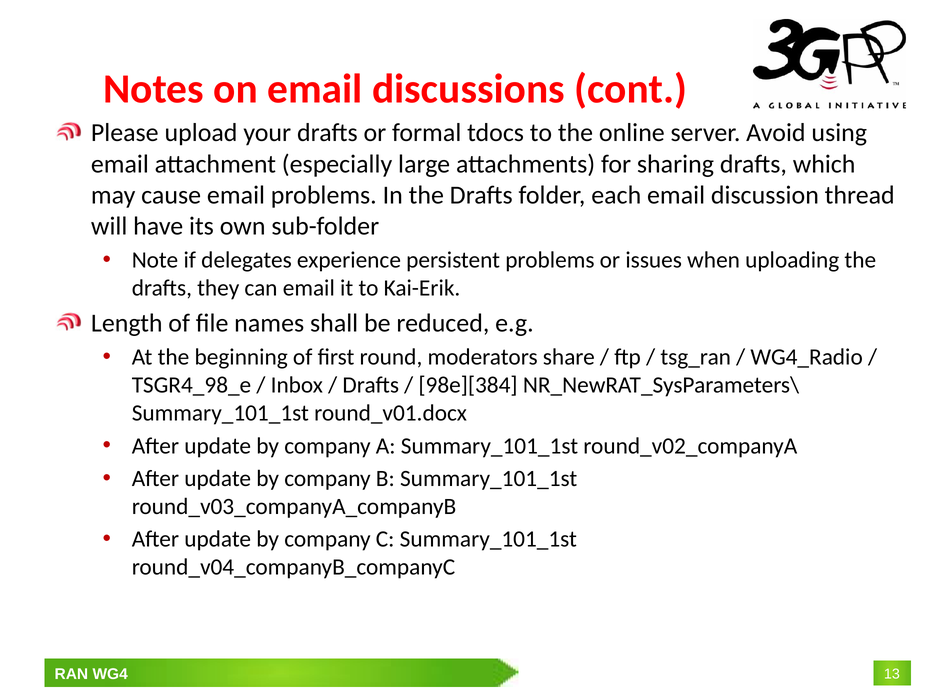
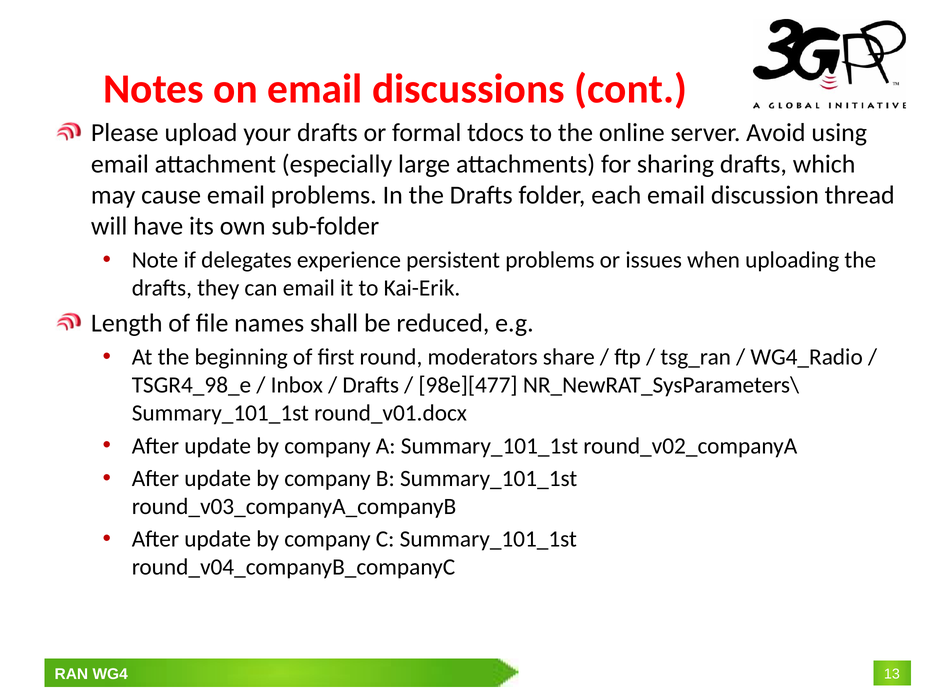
98e][384: 98e][384 -> 98e][477
